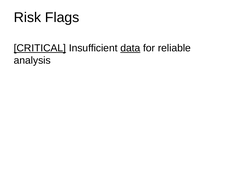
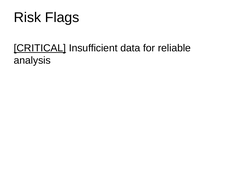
data underline: present -> none
